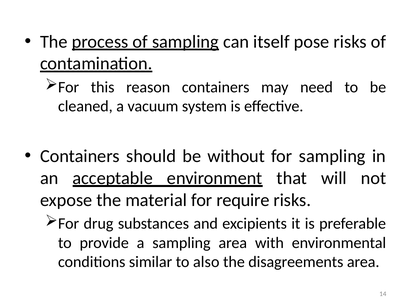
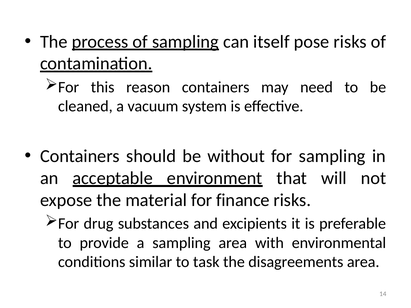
require: require -> finance
also: also -> task
